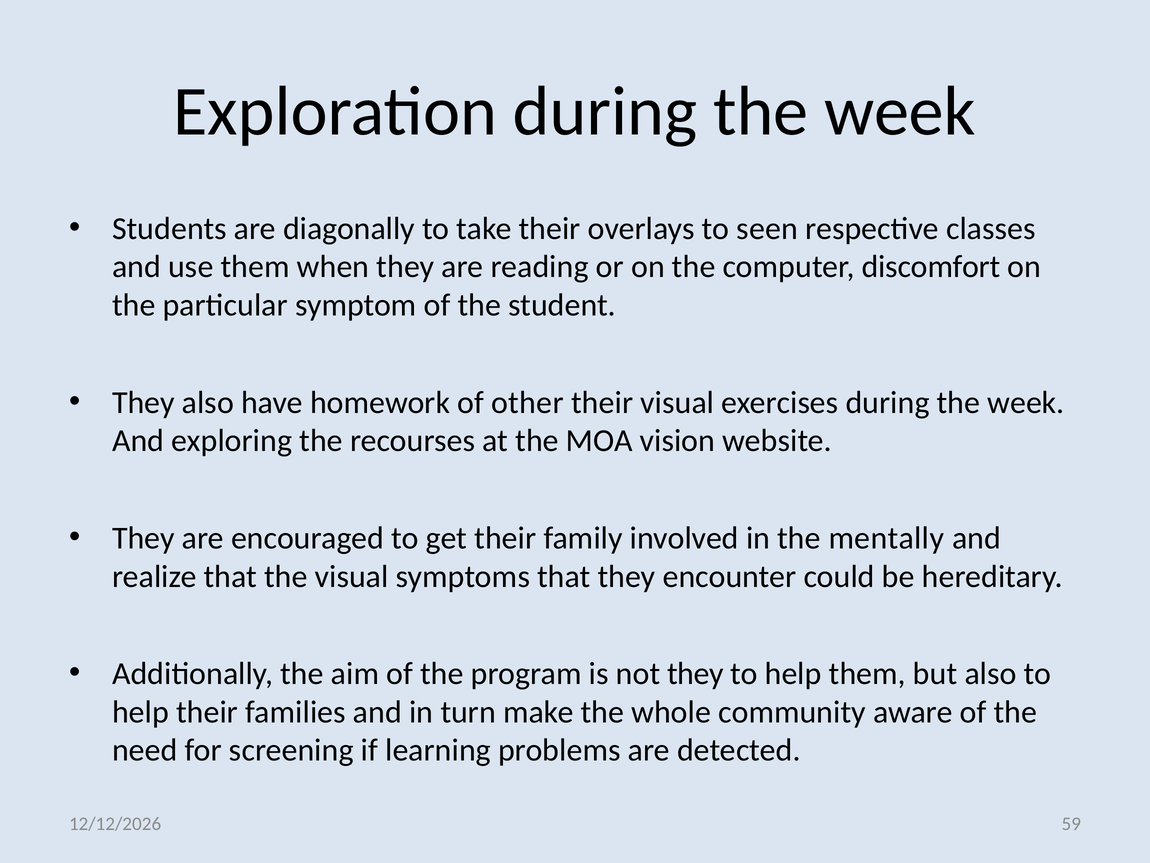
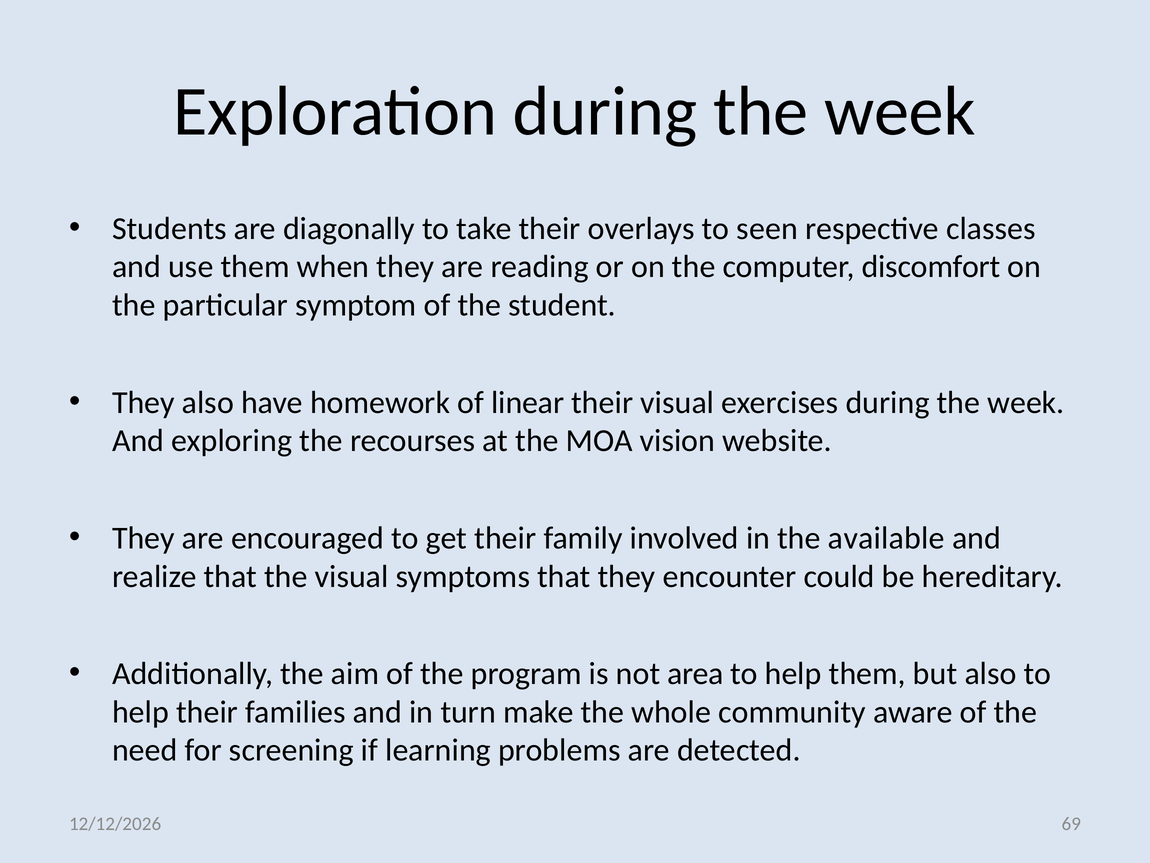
other: other -> linear
mentally: mentally -> available
not they: they -> area
59: 59 -> 69
